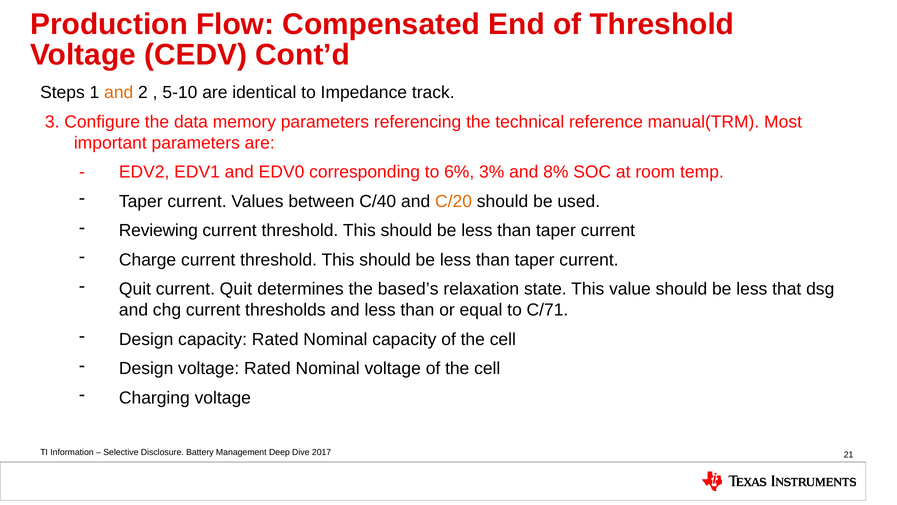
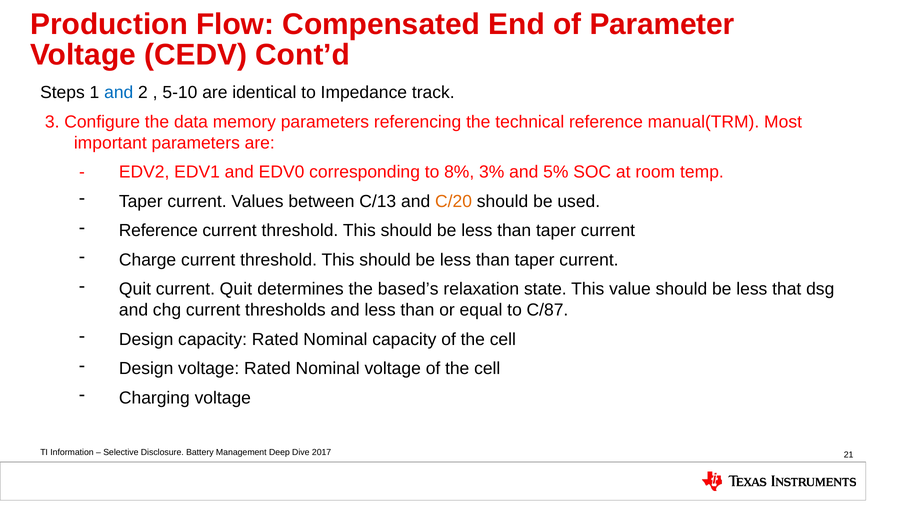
of Threshold: Threshold -> Parameter
and at (119, 93) colour: orange -> blue
6%: 6% -> 8%
8%: 8% -> 5%
C/40: C/40 -> C/13
Reviewing at (158, 230): Reviewing -> Reference
C/71: C/71 -> C/87
